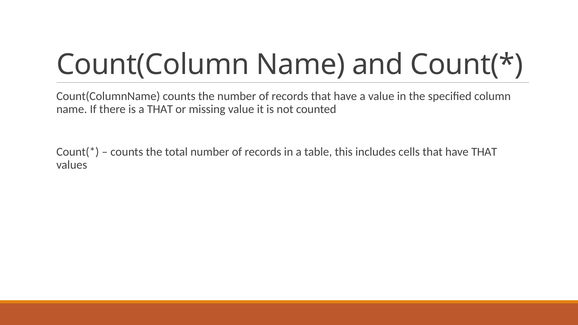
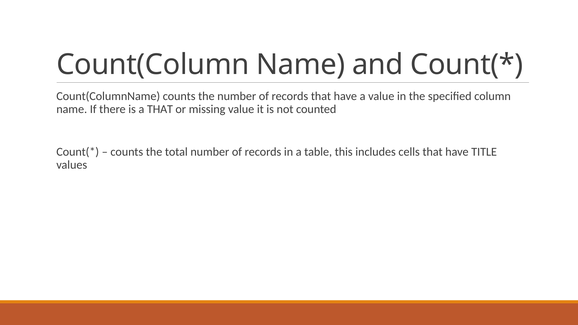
have THAT: THAT -> TITLE
